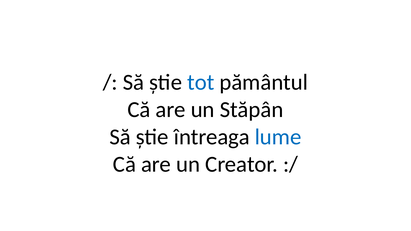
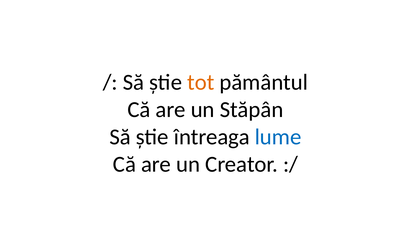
tot colour: blue -> orange
